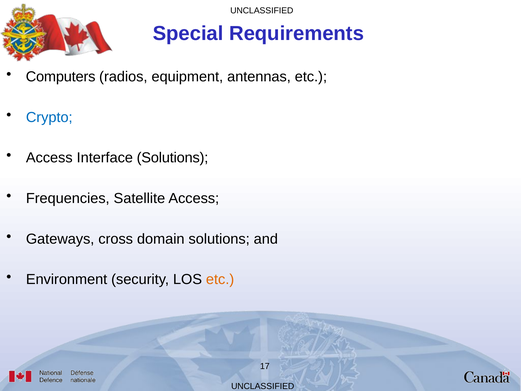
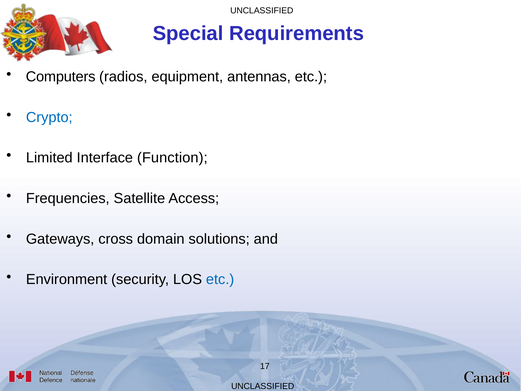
Access at (49, 158): Access -> Limited
Interface Solutions: Solutions -> Function
etc at (220, 279) colour: orange -> blue
